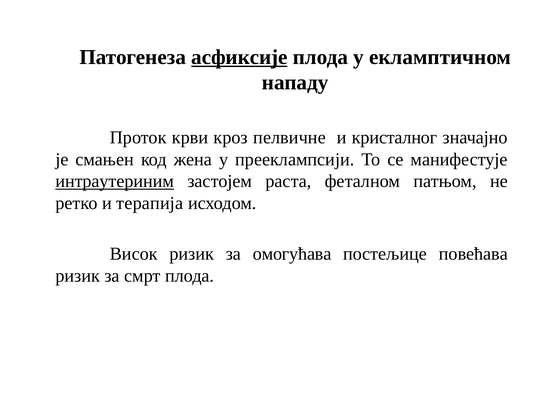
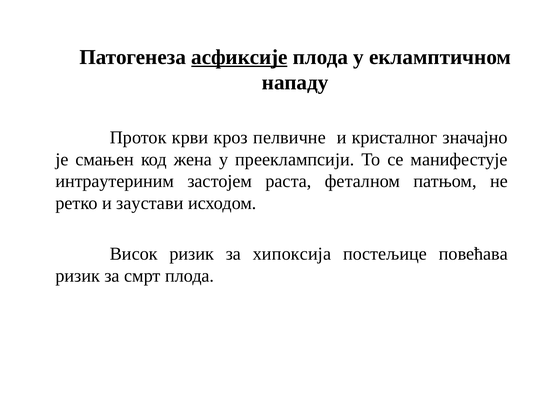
интраутериним underline: present -> none
терапија: терапија -> заустави
омогућава: омогућава -> хипоксија
